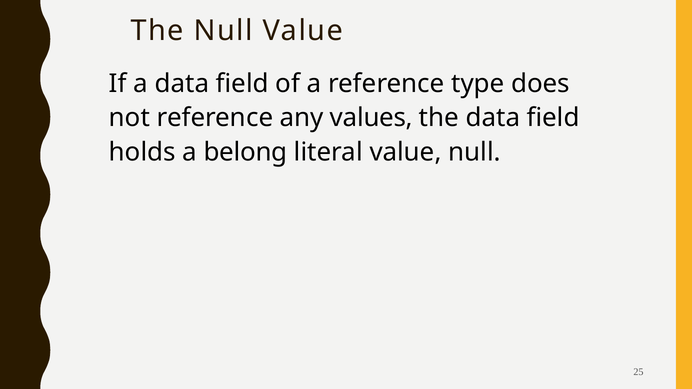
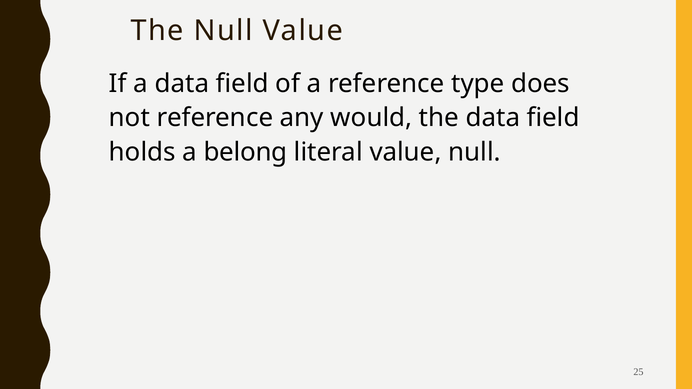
values: values -> would
